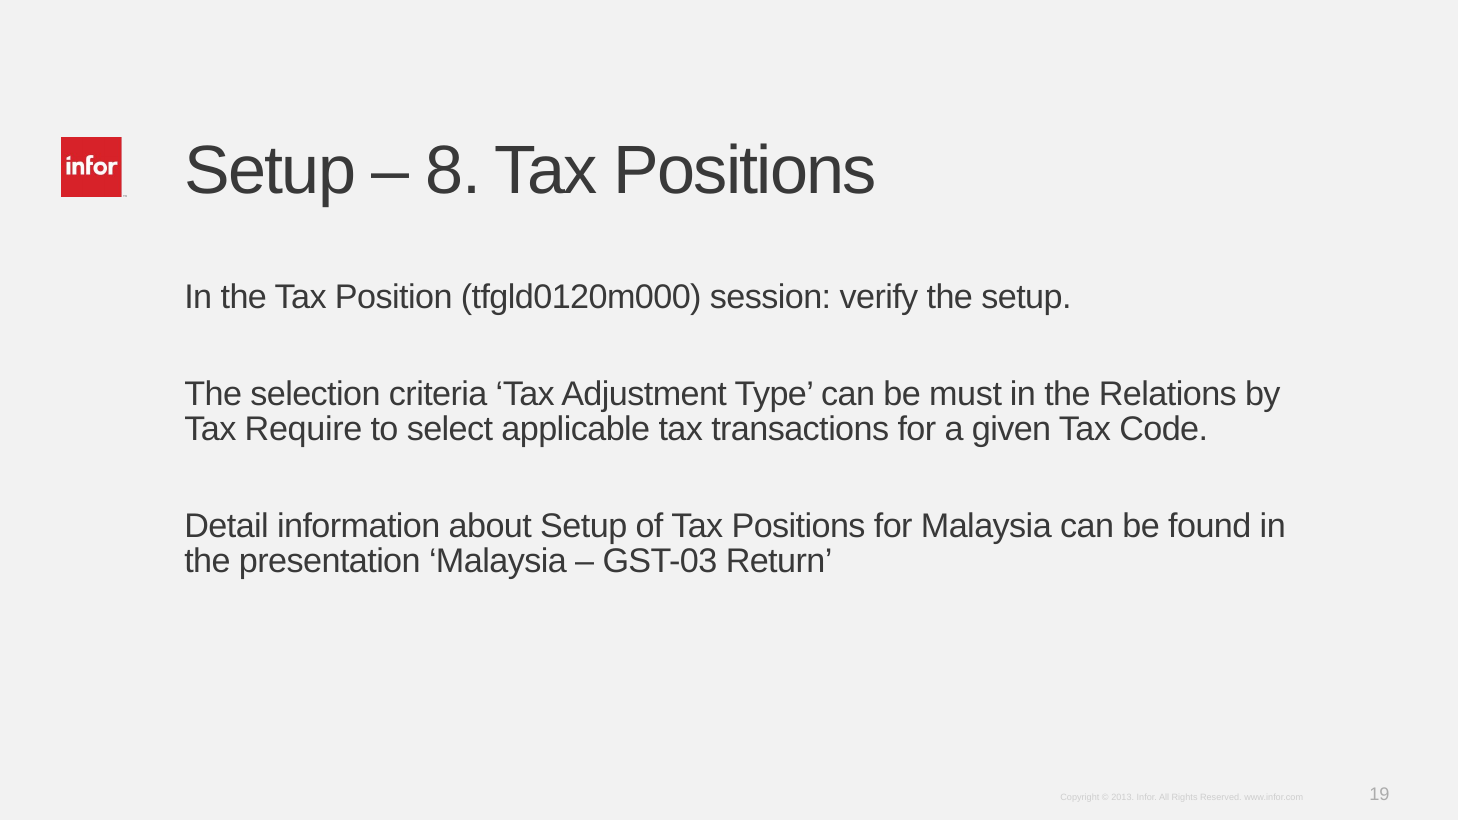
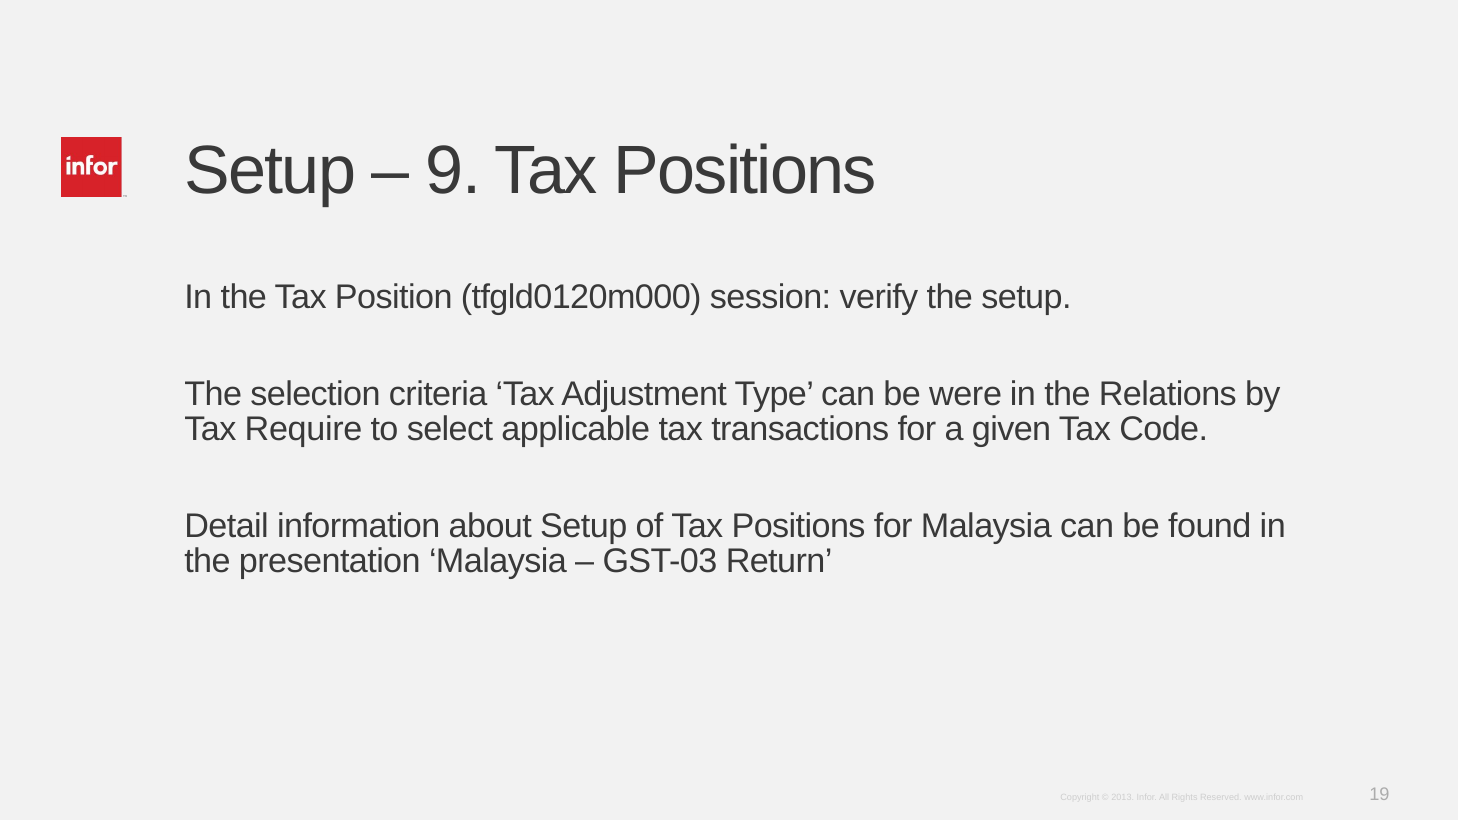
8: 8 -> 9
must: must -> were
